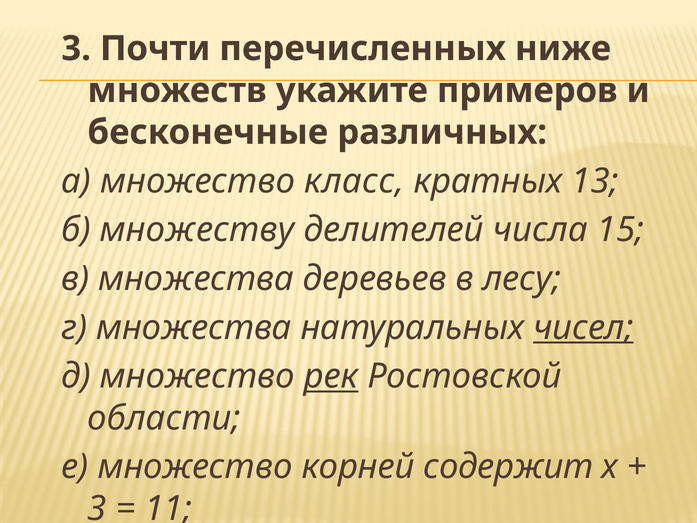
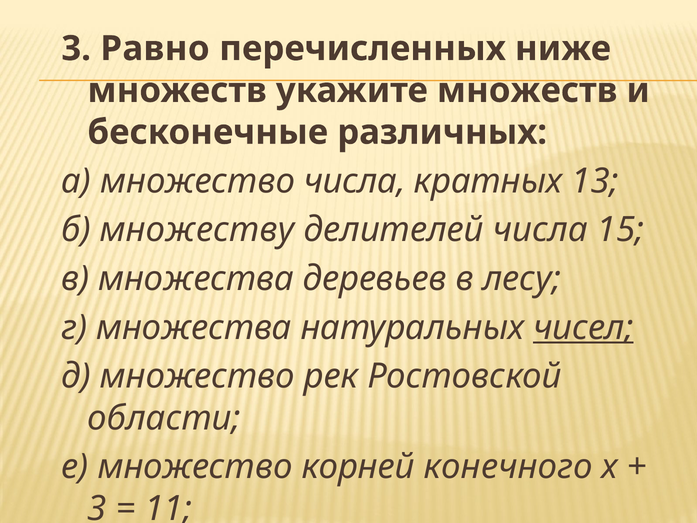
Почти: Почти -> Равно
укажите примеров: примеров -> множеств
множество класс: класс -> числа
рек underline: present -> none
содержит: содержит -> конечного
